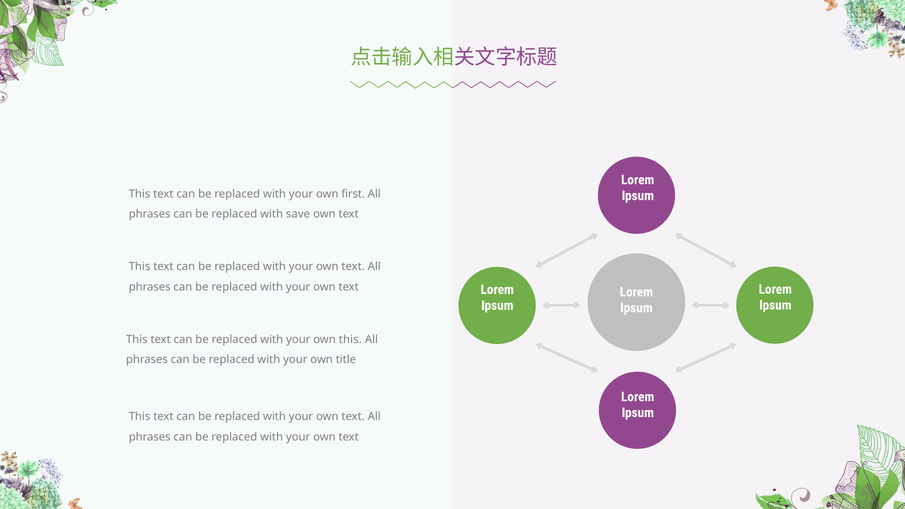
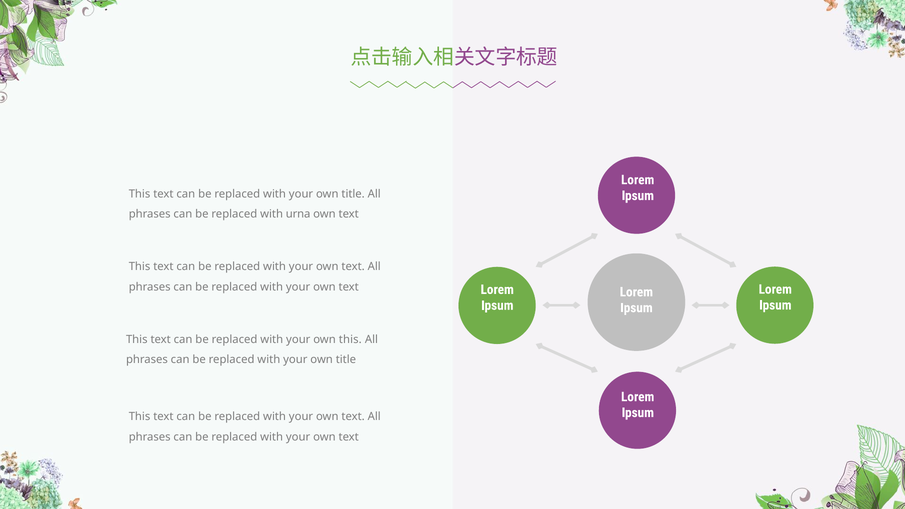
first at (353, 194): first -> title
save: save -> urna
